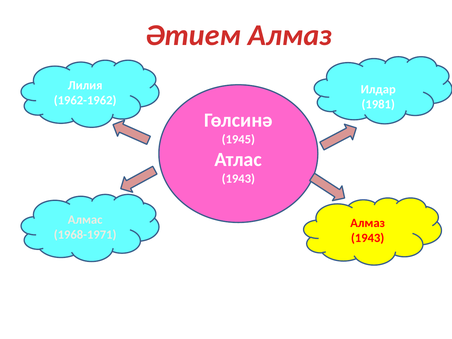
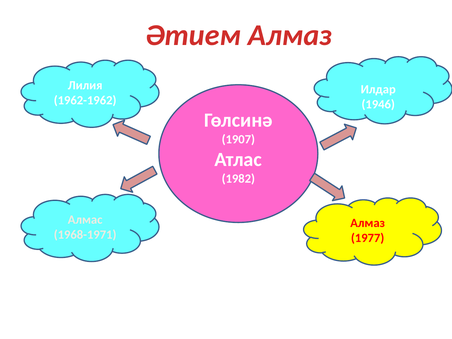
1981: 1981 -> 1946
1945: 1945 -> 1907
1943 at (238, 179): 1943 -> 1982
1943 at (368, 238): 1943 -> 1977
